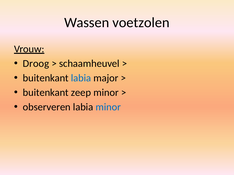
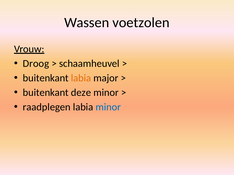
labia at (81, 78) colour: blue -> orange
zeep: zeep -> deze
observeren: observeren -> raadplegen
